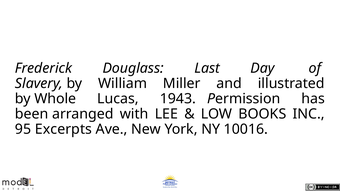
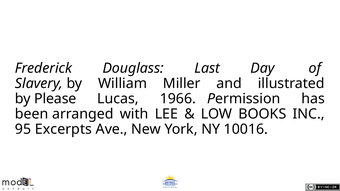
Whole: Whole -> Please
1943: 1943 -> 1966
